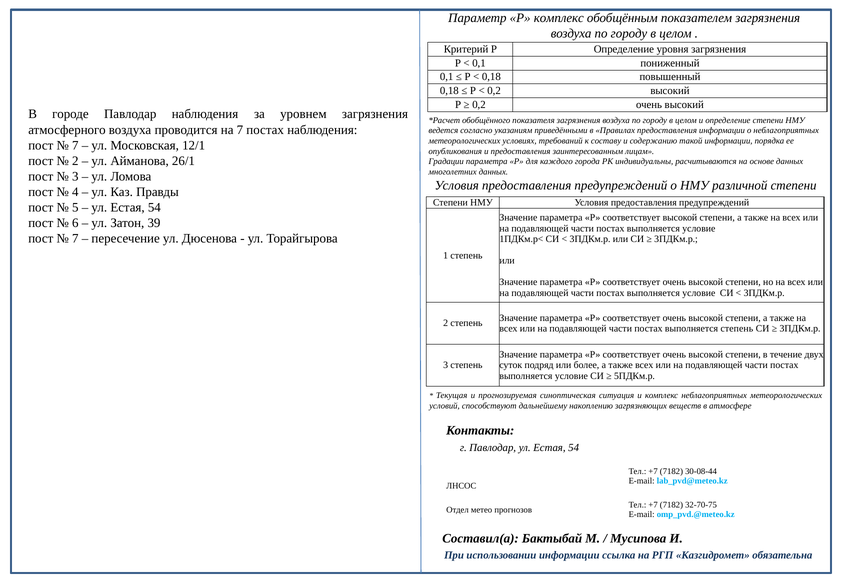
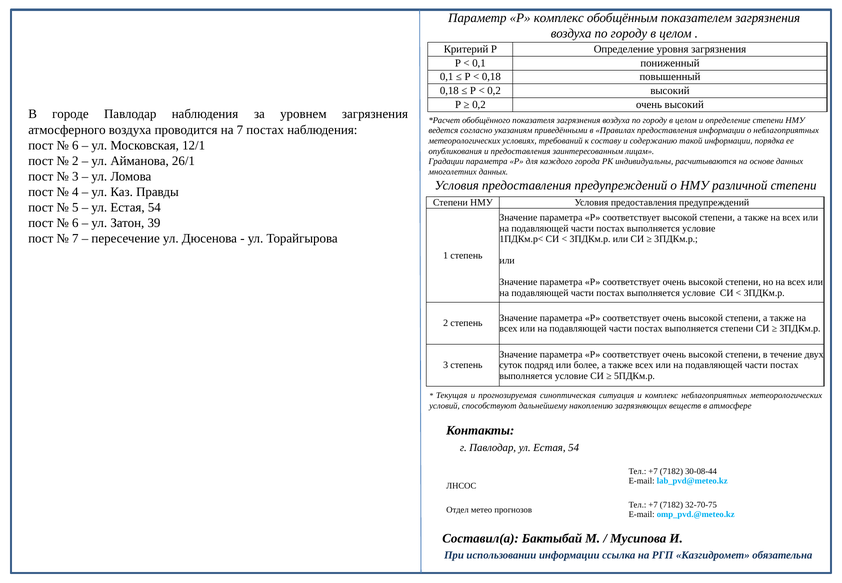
7 at (75, 145): 7 -> 6
выполняется степень: степень -> степени
